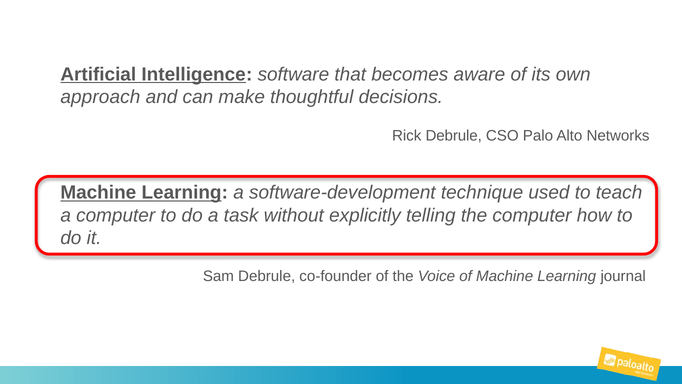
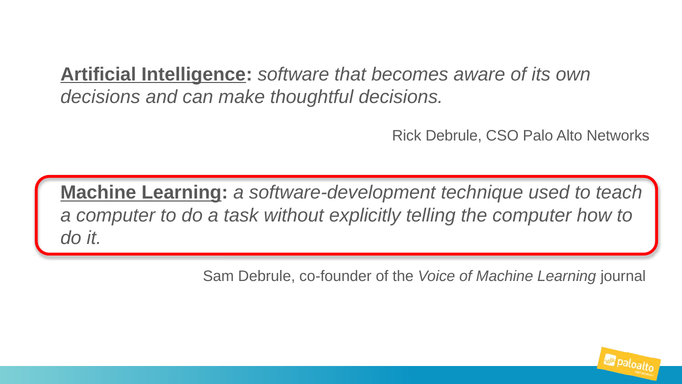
approach at (100, 97): approach -> decisions
